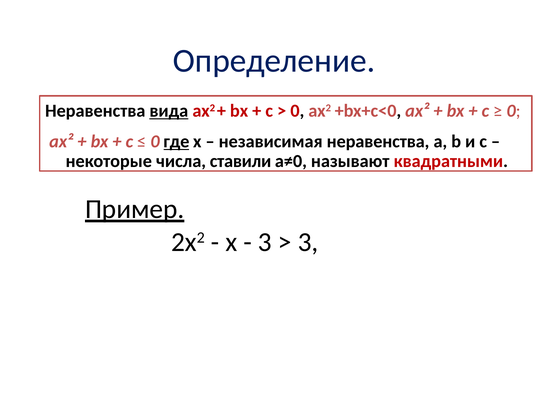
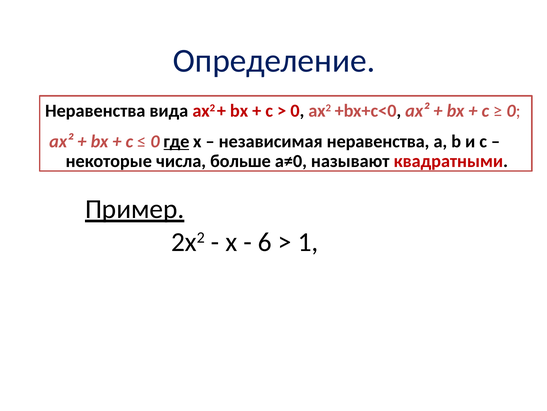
вида underline: present -> none
ставили: ставили -> больше
3 at (265, 242): 3 -> 6
3 at (308, 242): 3 -> 1
